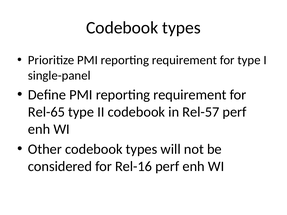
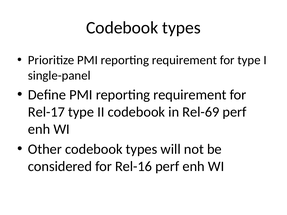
Rel-65: Rel-65 -> Rel-17
Rel-57: Rel-57 -> Rel-69
